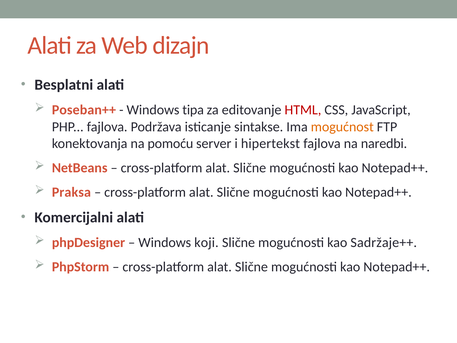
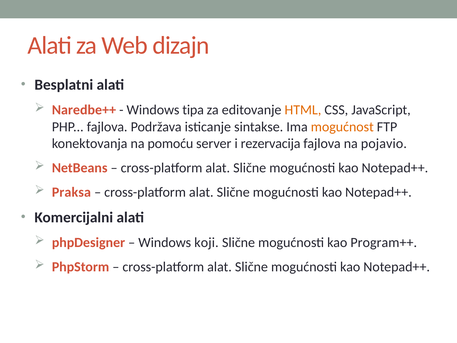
Poseban++: Poseban++ -> Naredbe++
HTML colour: red -> orange
hipertekst: hipertekst -> rezervacija
naredbi: naredbi -> pojavio
Sadržaje++: Sadržaje++ -> Program++
